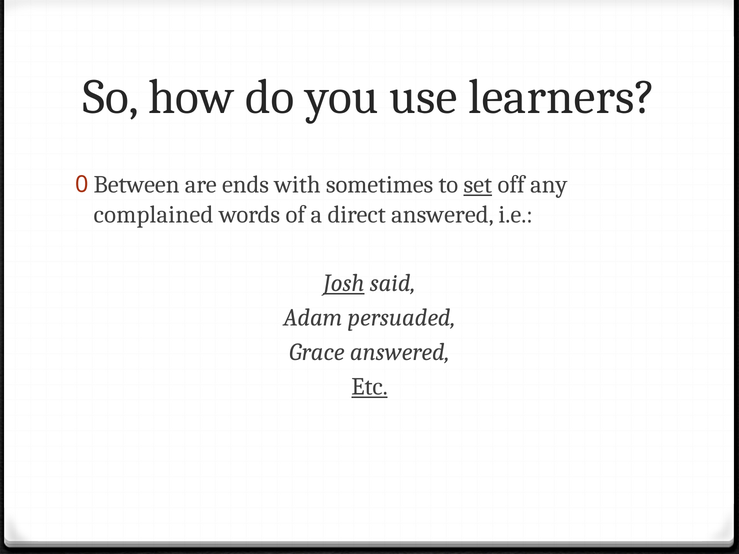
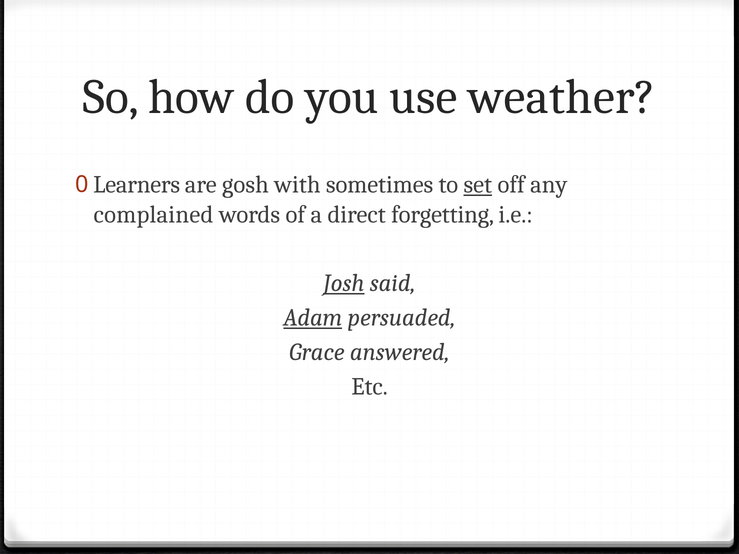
learners: learners -> weather
Between: Between -> Learners
ends: ends -> gosh
direct answered: answered -> forgetting
Adam underline: none -> present
Etc underline: present -> none
